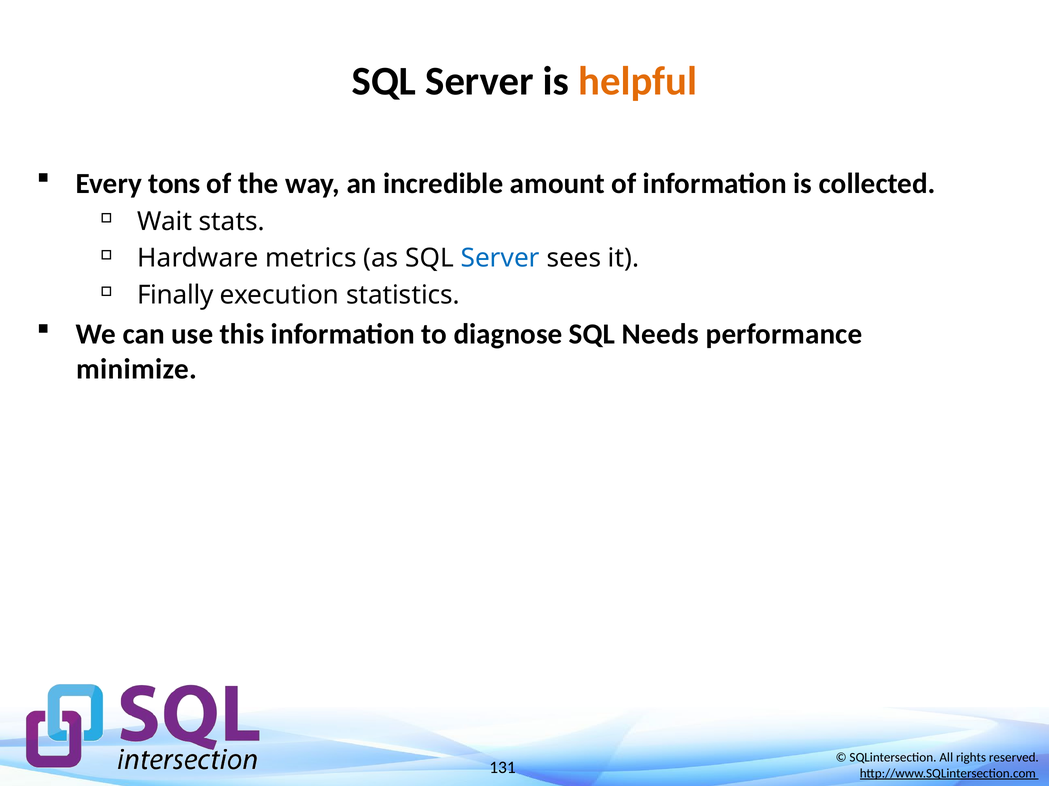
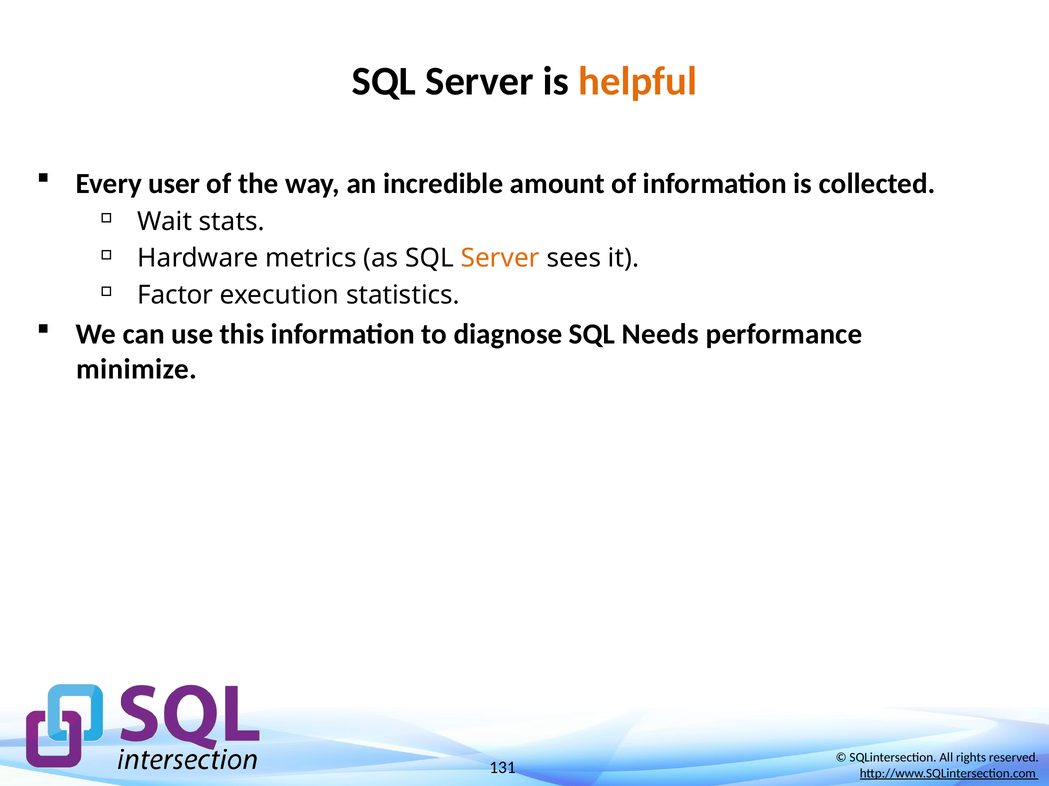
tons: tons -> user
Server at (500, 259) colour: blue -> orange
Finally: Finally -> Factor
